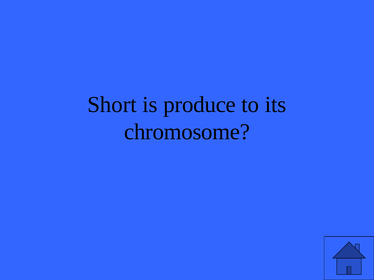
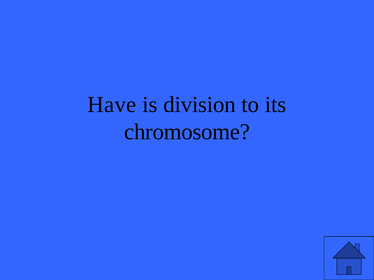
Short: Short -> Have
produce: produce -> division
